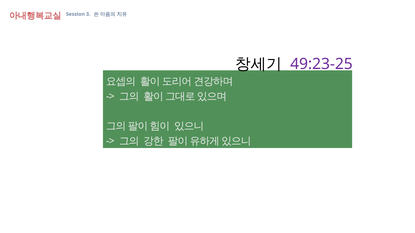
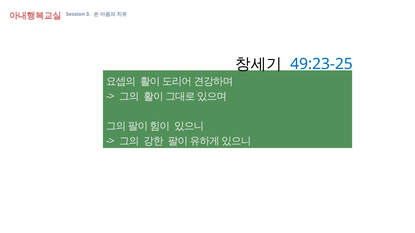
49:23-25 colour: purple -> blue
